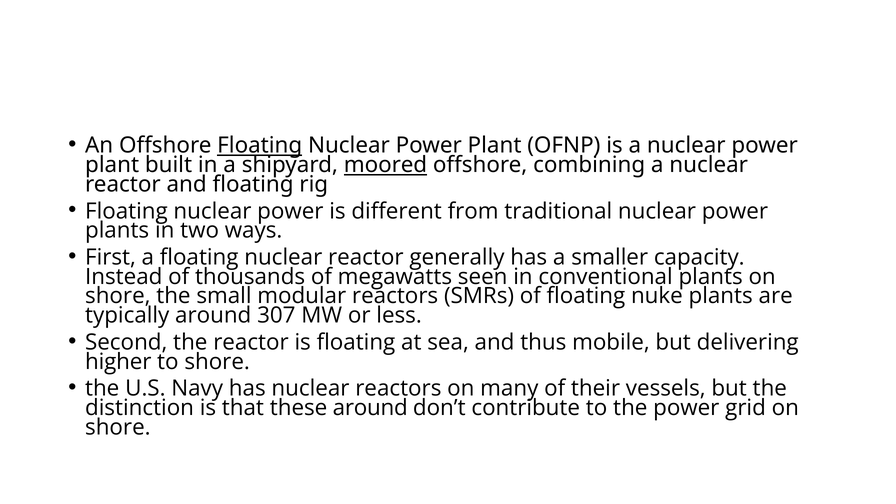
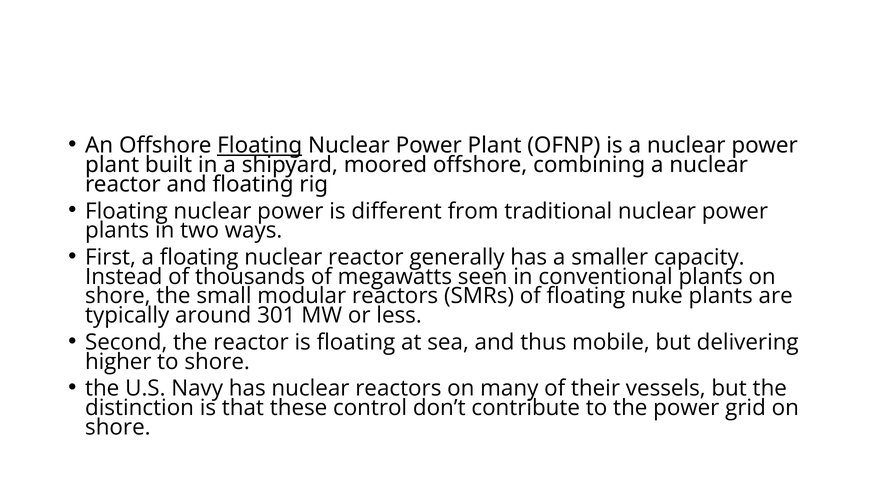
moored underline: present -> none
307: 307 -> 301
these around: around -> control
